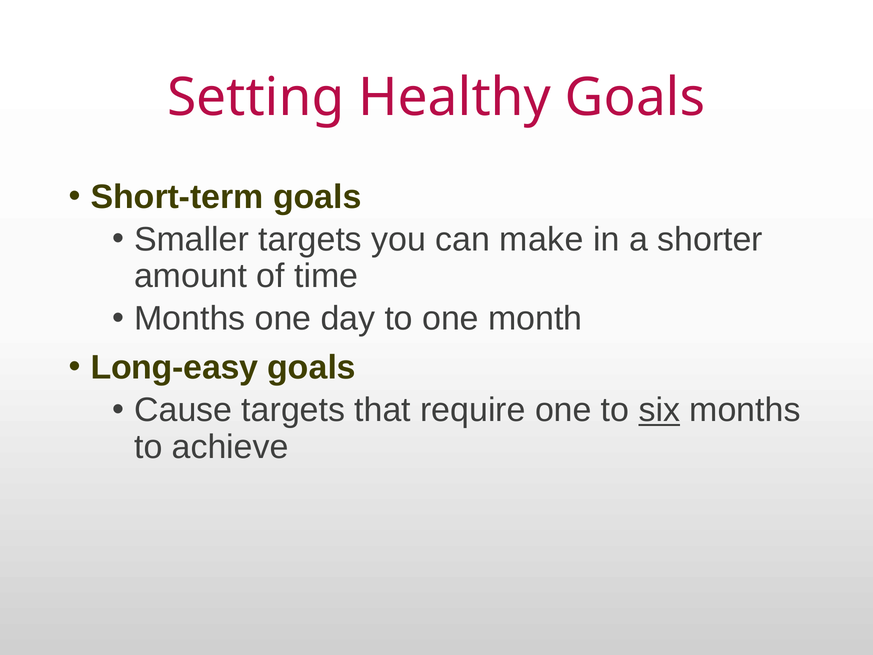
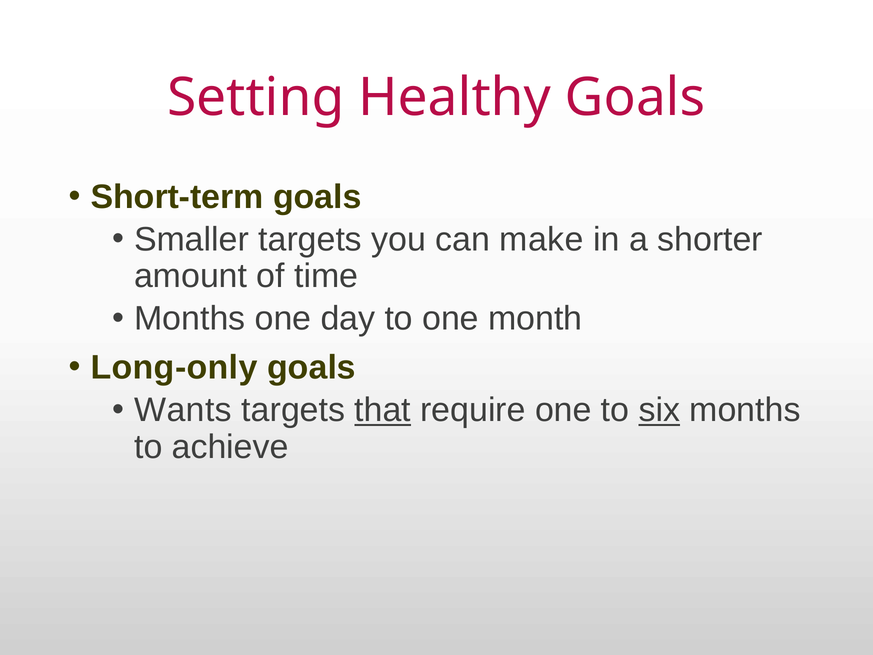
Long-easy: Long-easy -> Long-only
Cause: Cause -> Wants
that underline: none -> present
